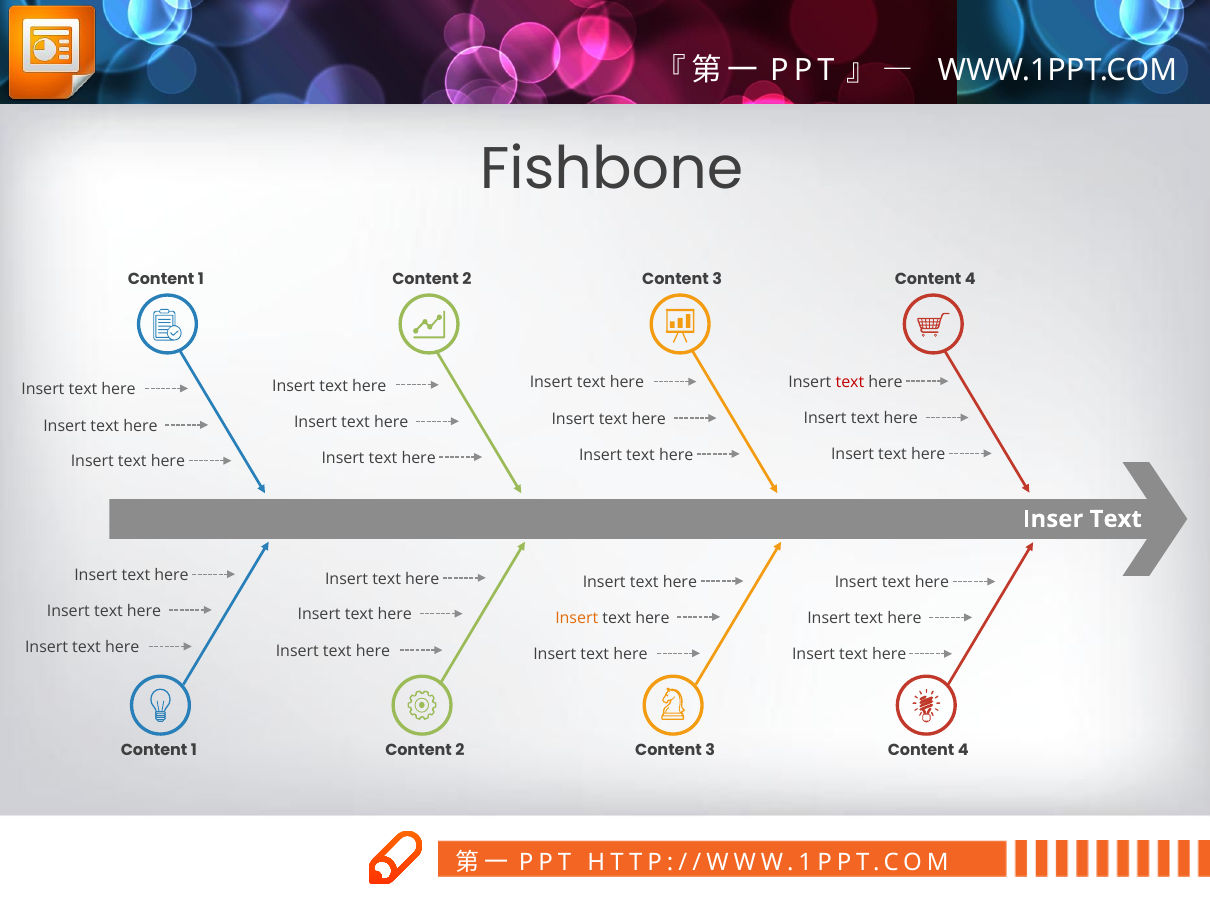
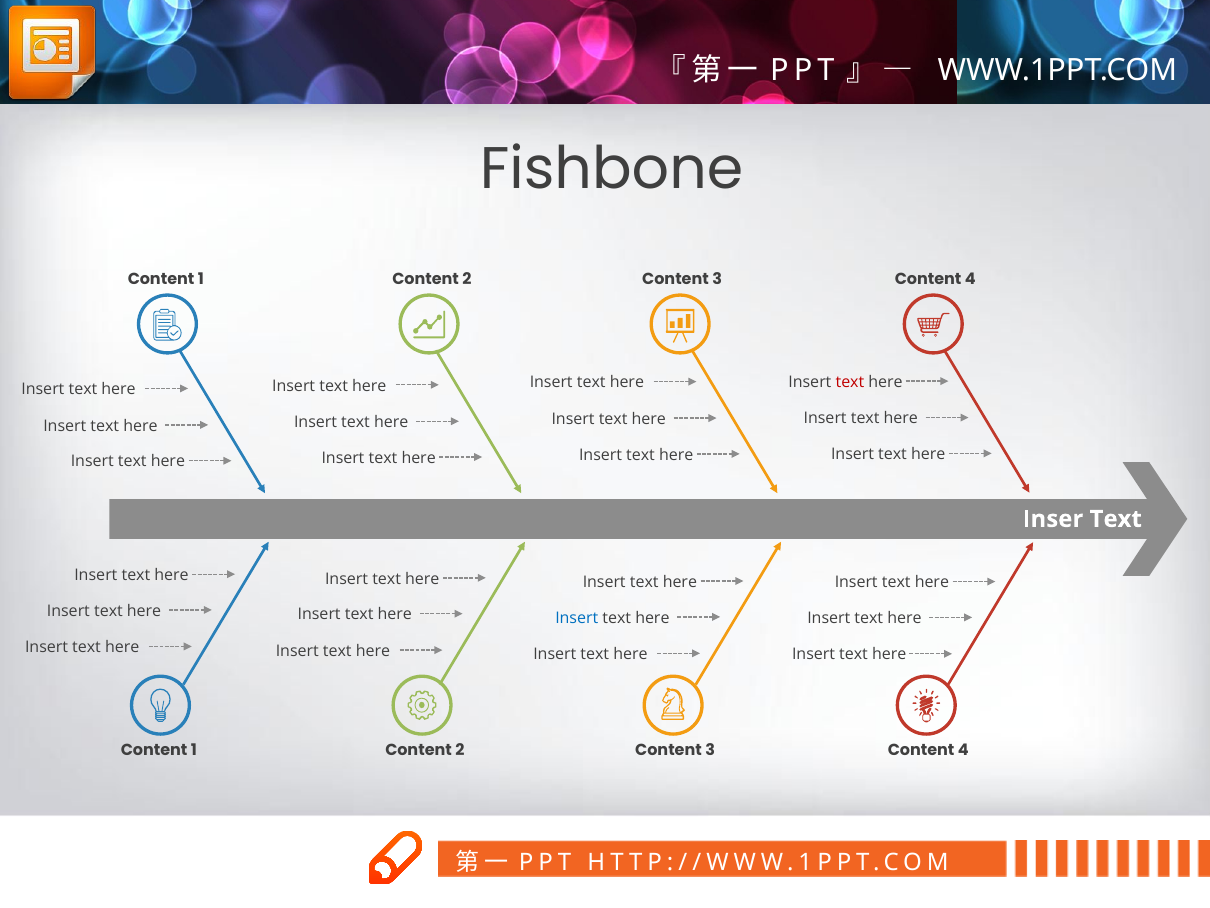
Insert at (577, 617) colour: orange -> blue
